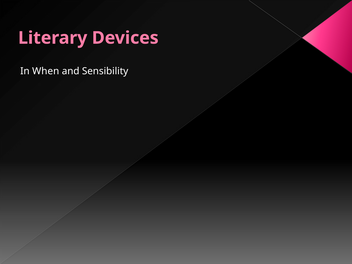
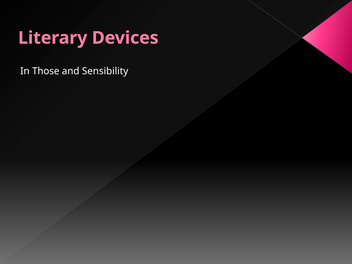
When: When -> Those
